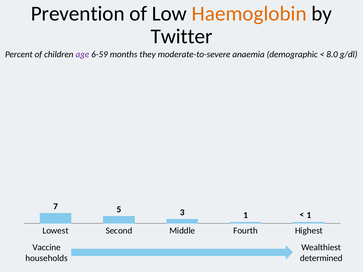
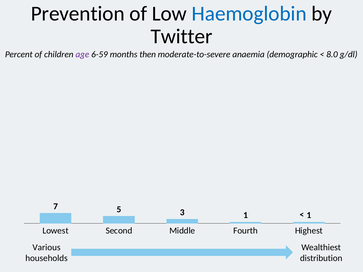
Haemoglobin colour: orange -> blue
they: they -> then
Vaccine: Vaccine -> Various
determined: determined -> distribution
